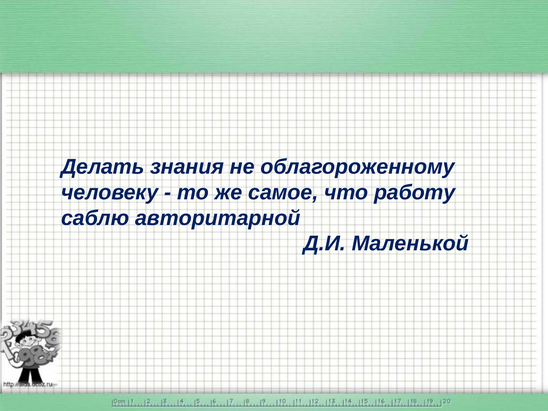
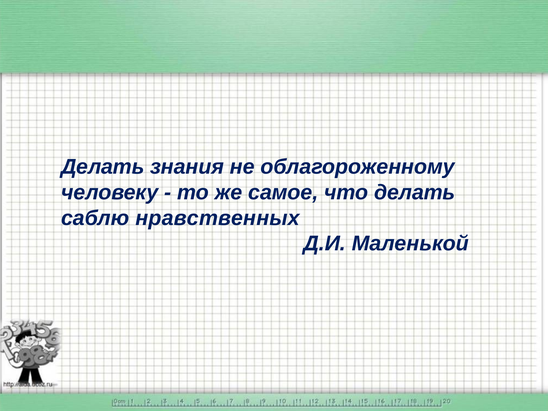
что работу: работу -> делать
авторитарной: авторитарной -> нравственных
